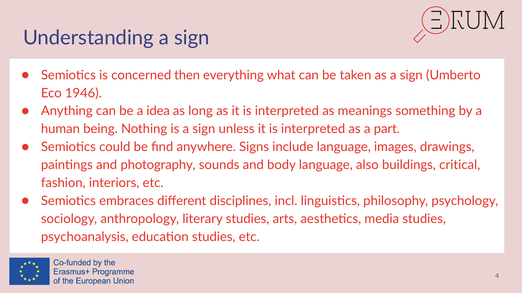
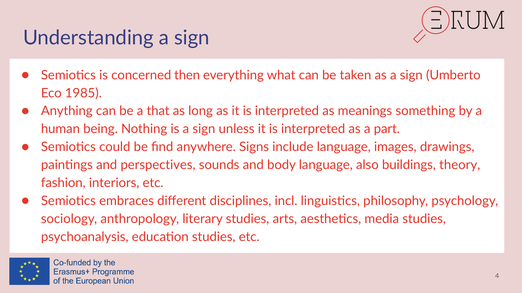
1946: 1946 -> 1985
idea: idea -> that
photography: photography -> perspectives
critical: critical -> theory
